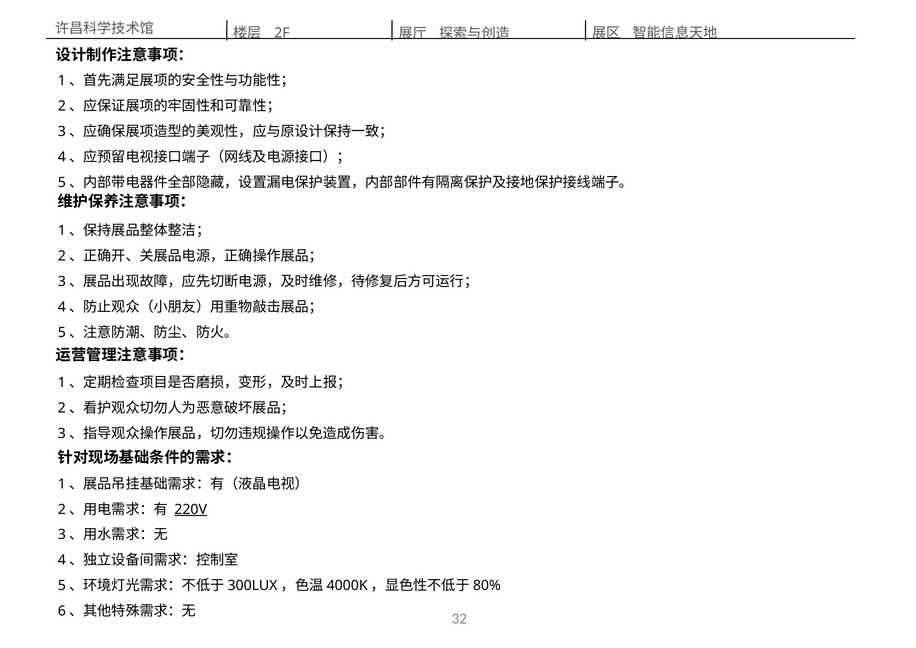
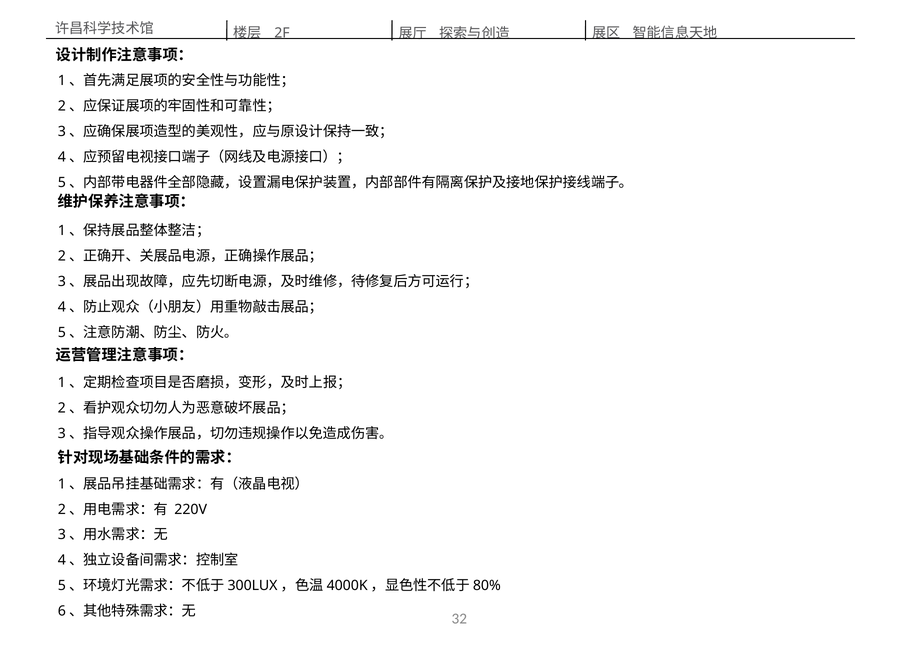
220V underline: present -> none
